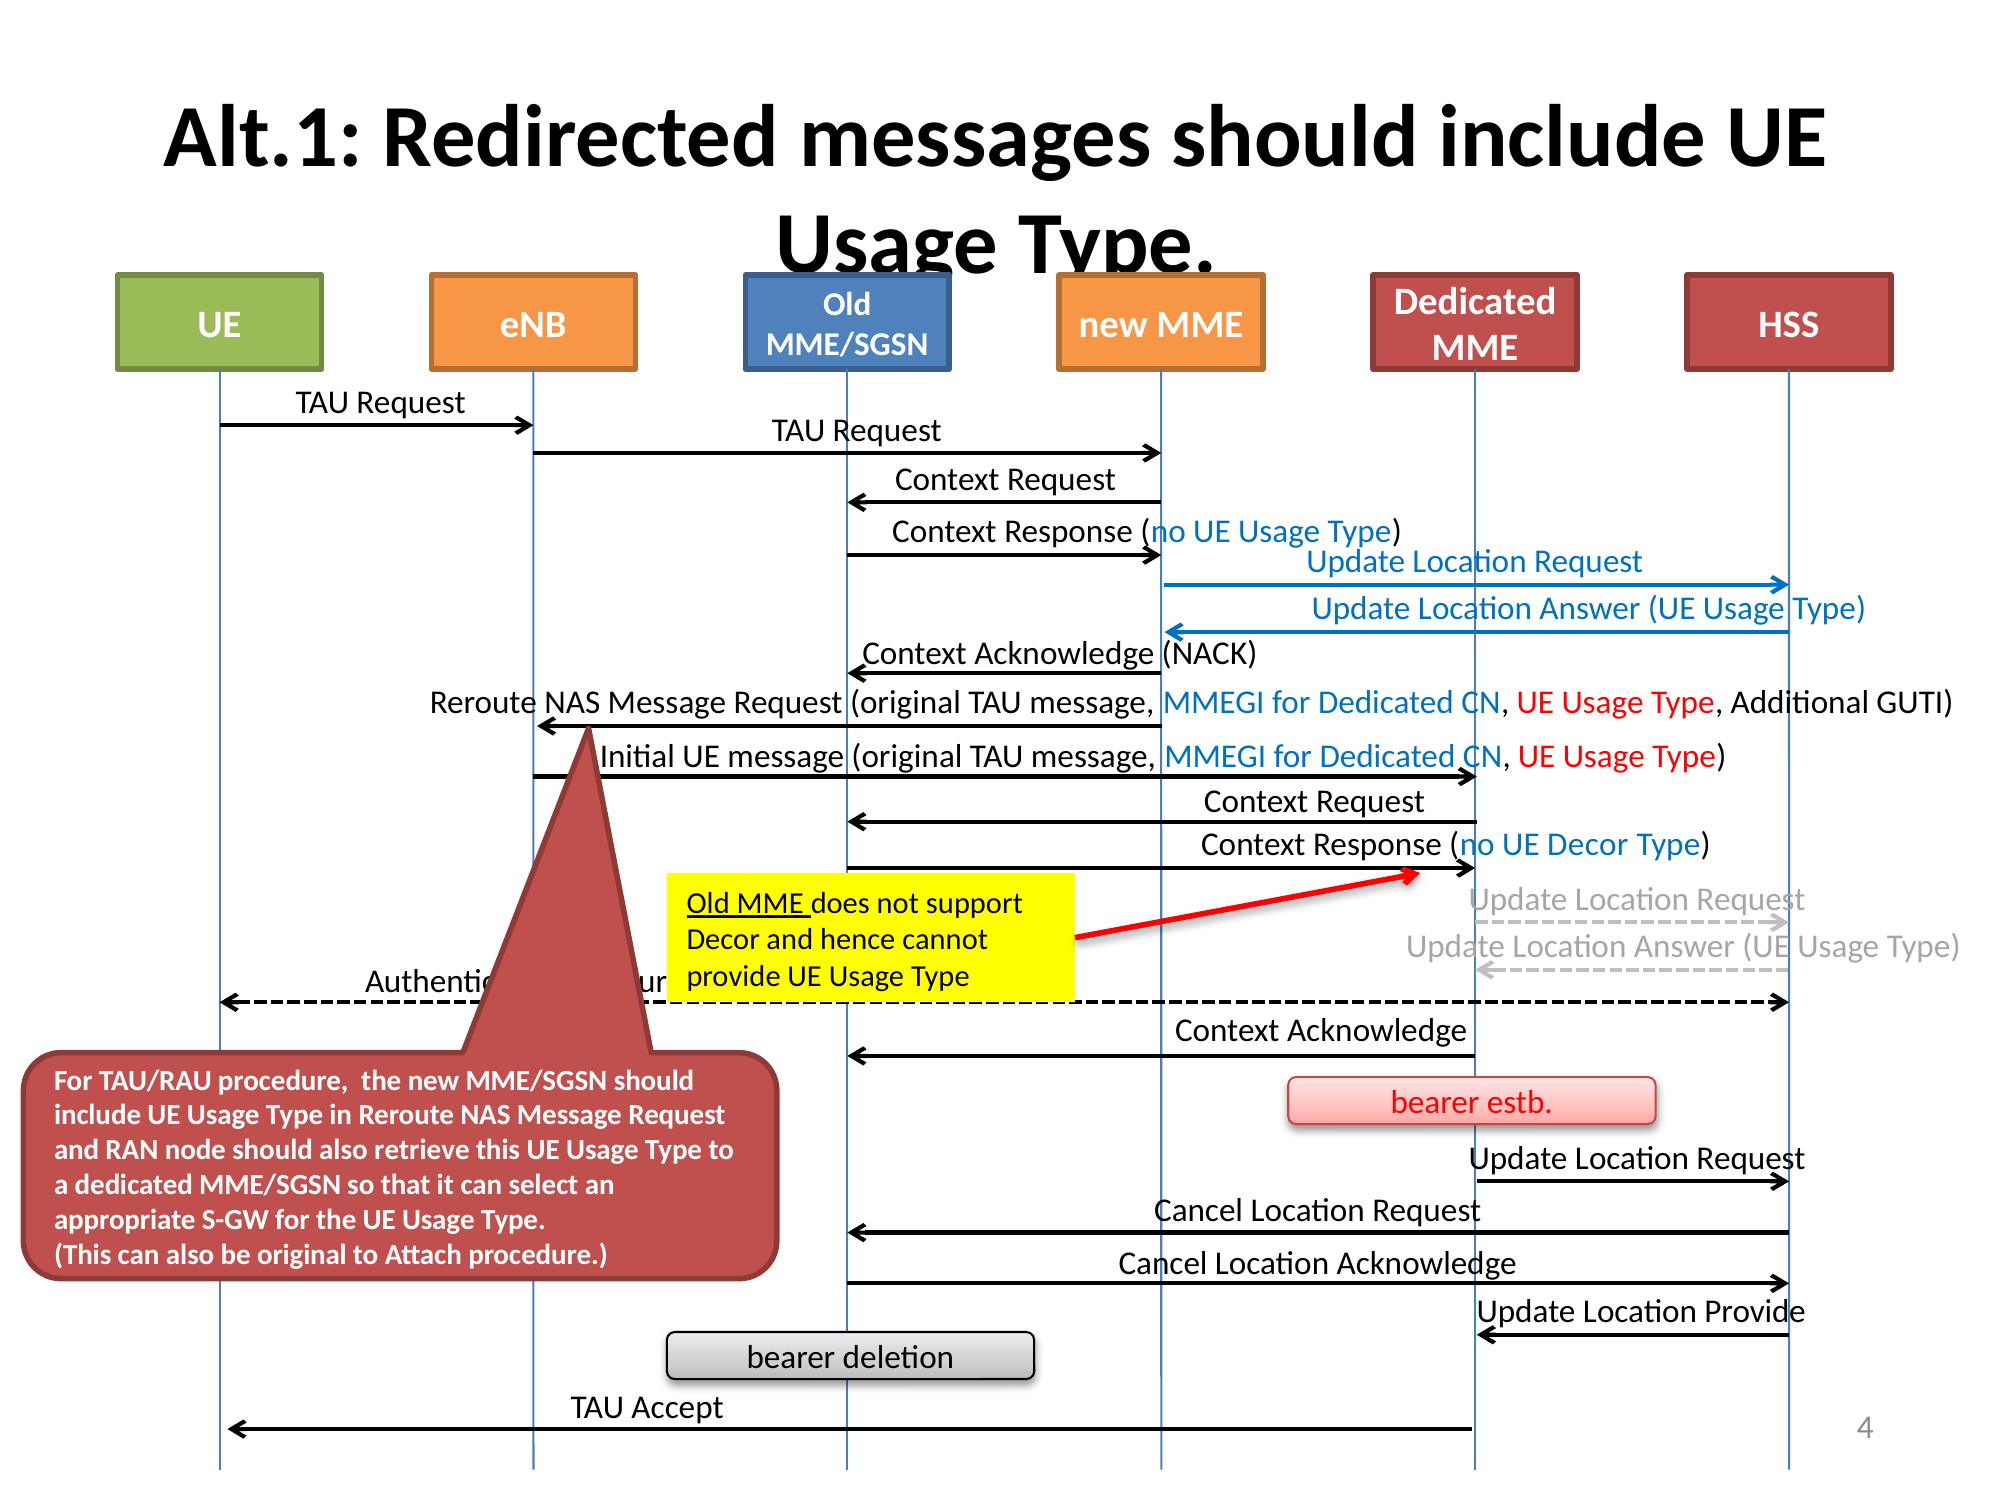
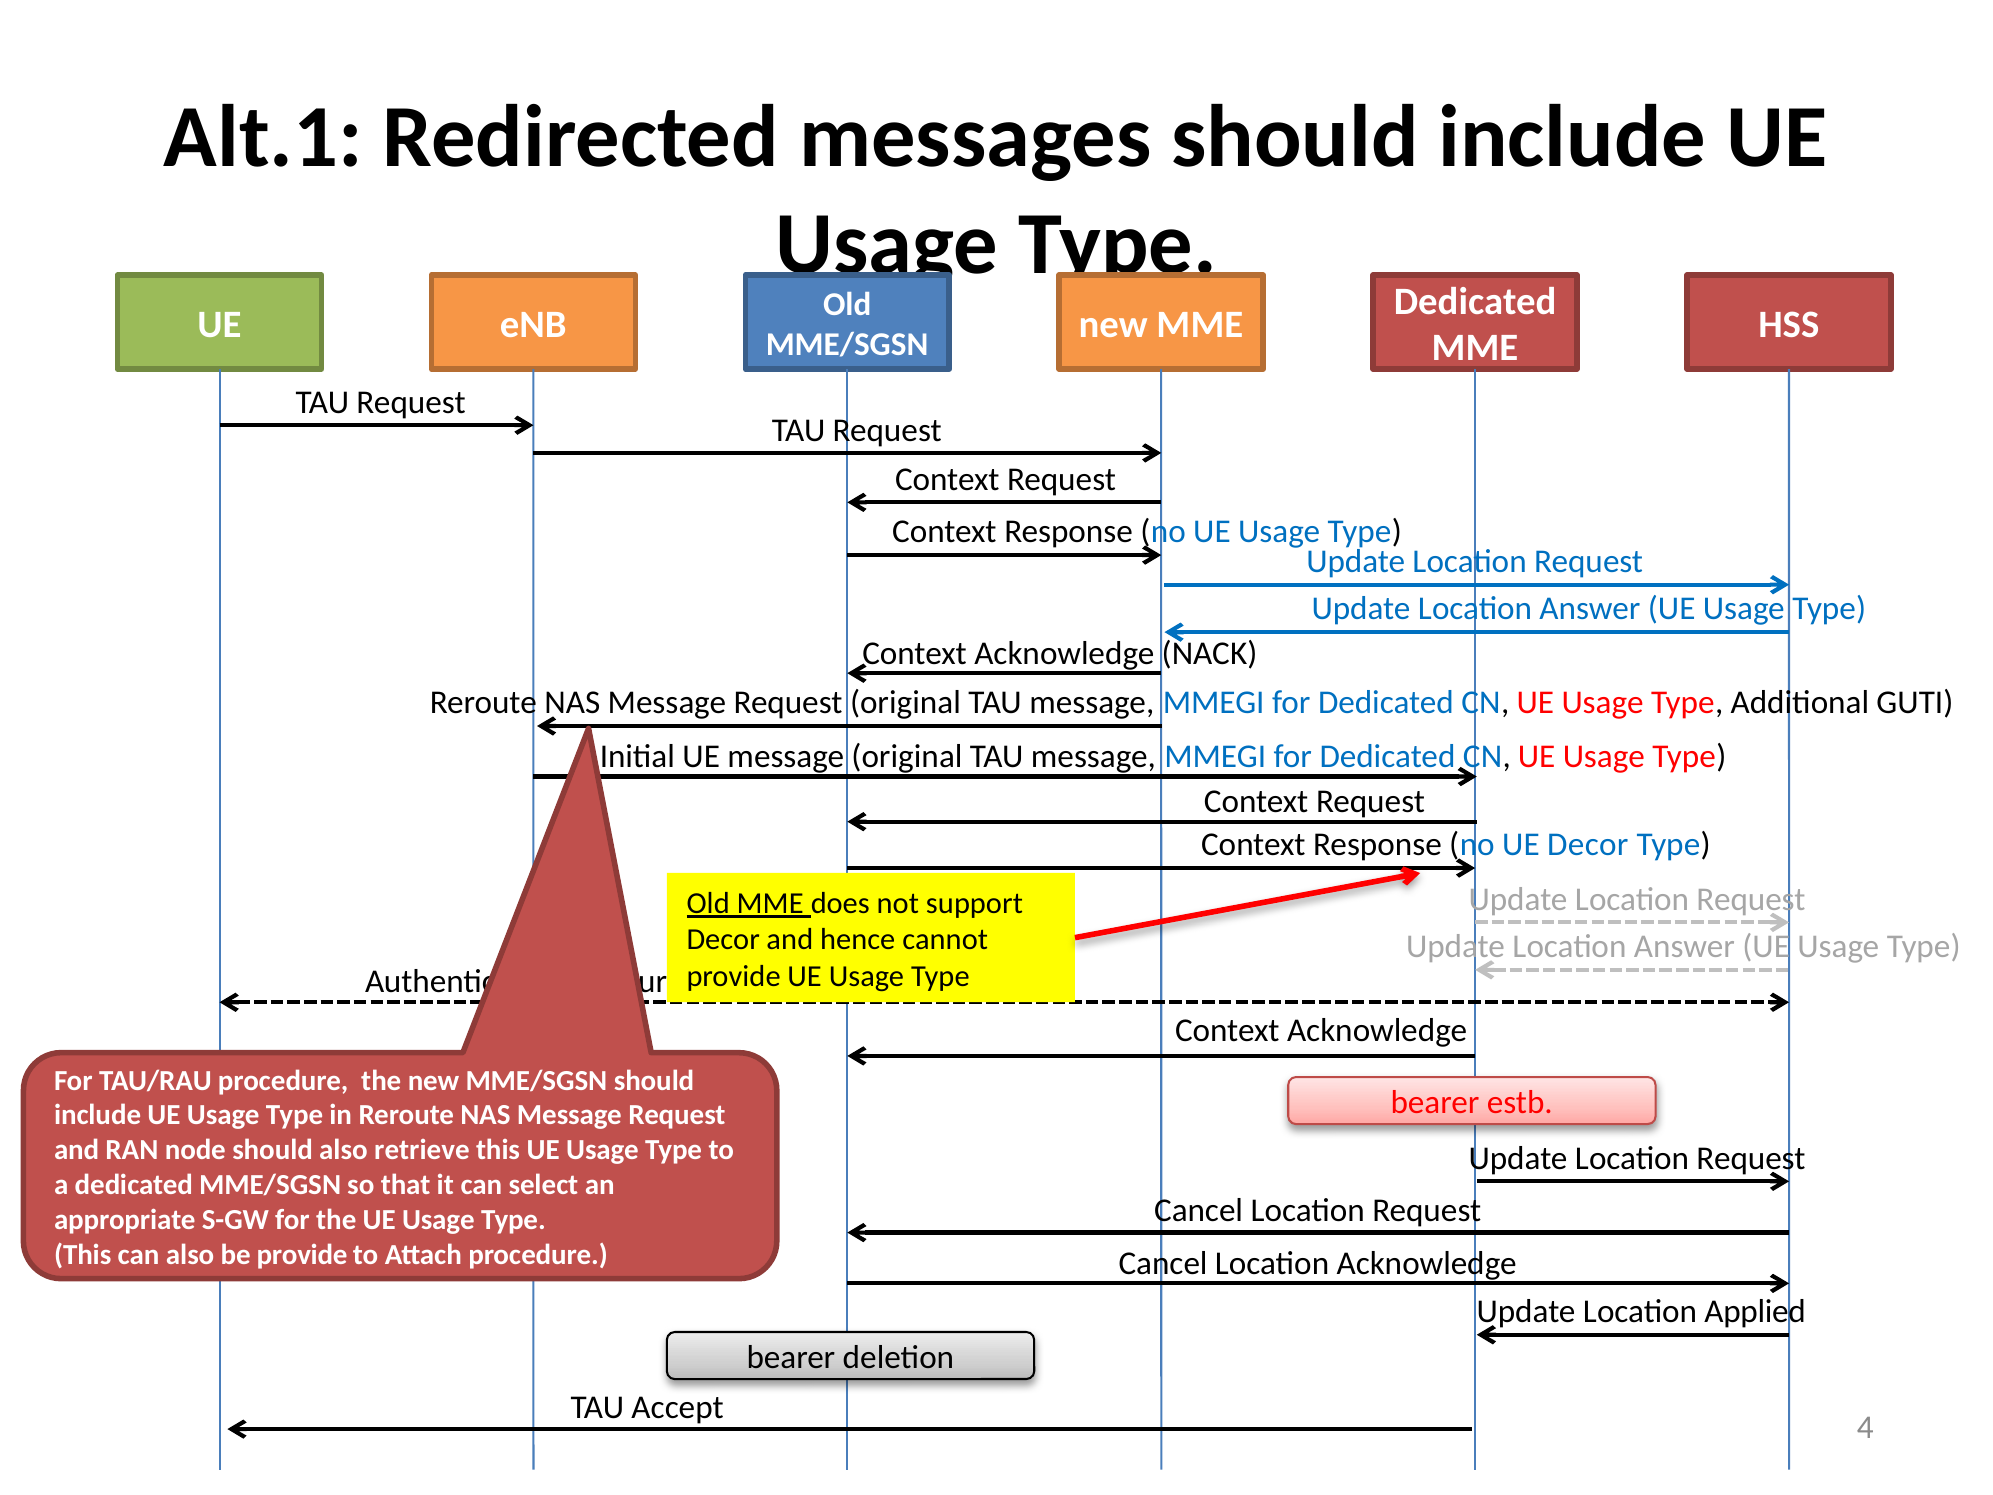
be original: original -> provide
Location Provide: Provide -> Applied
